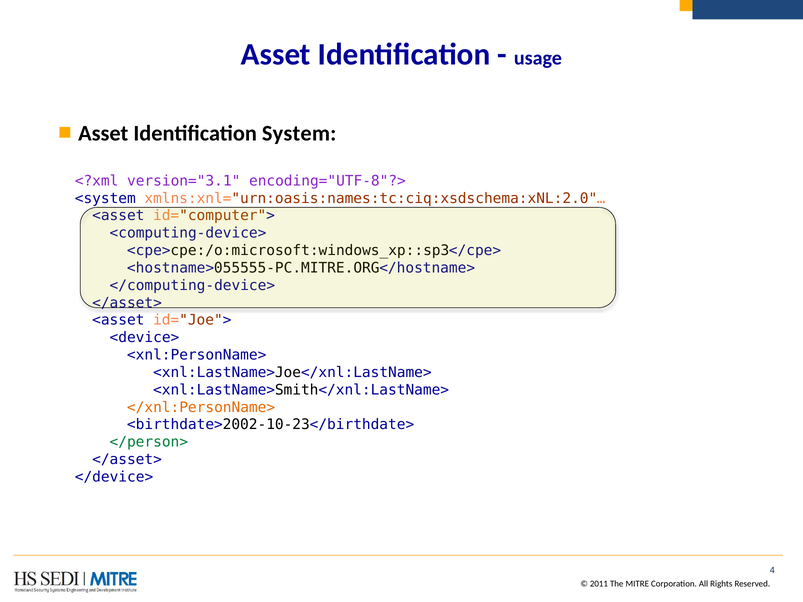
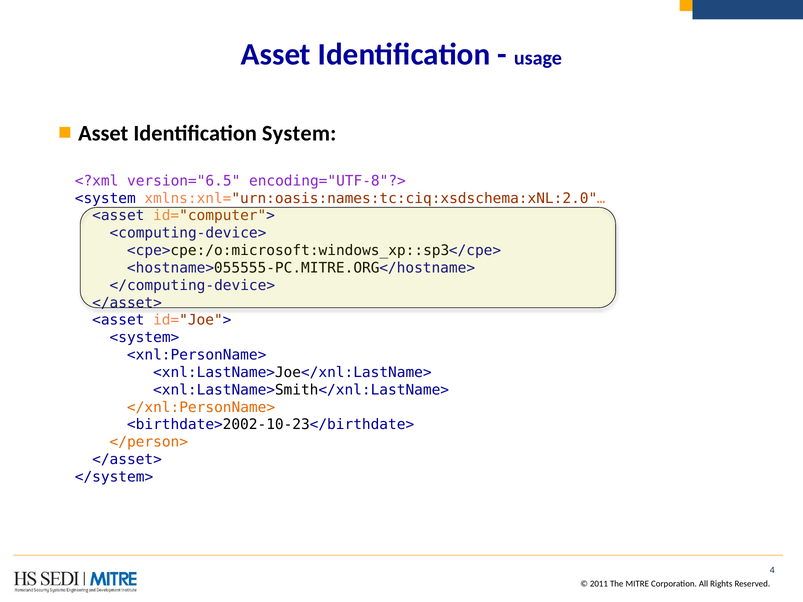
version="3.1: version="3.1 -> version="6.5
<device>: <device> -> <system>
</person> colour: green -> orange
</device>: </device> -> </system>
